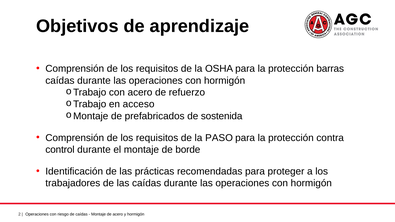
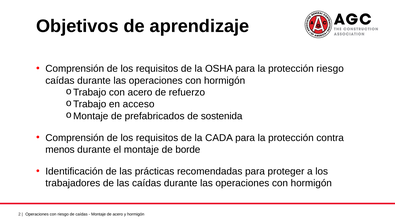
protección barras: barras -> riesgo
PASO: PASO -> CADA
control: control -> menos
